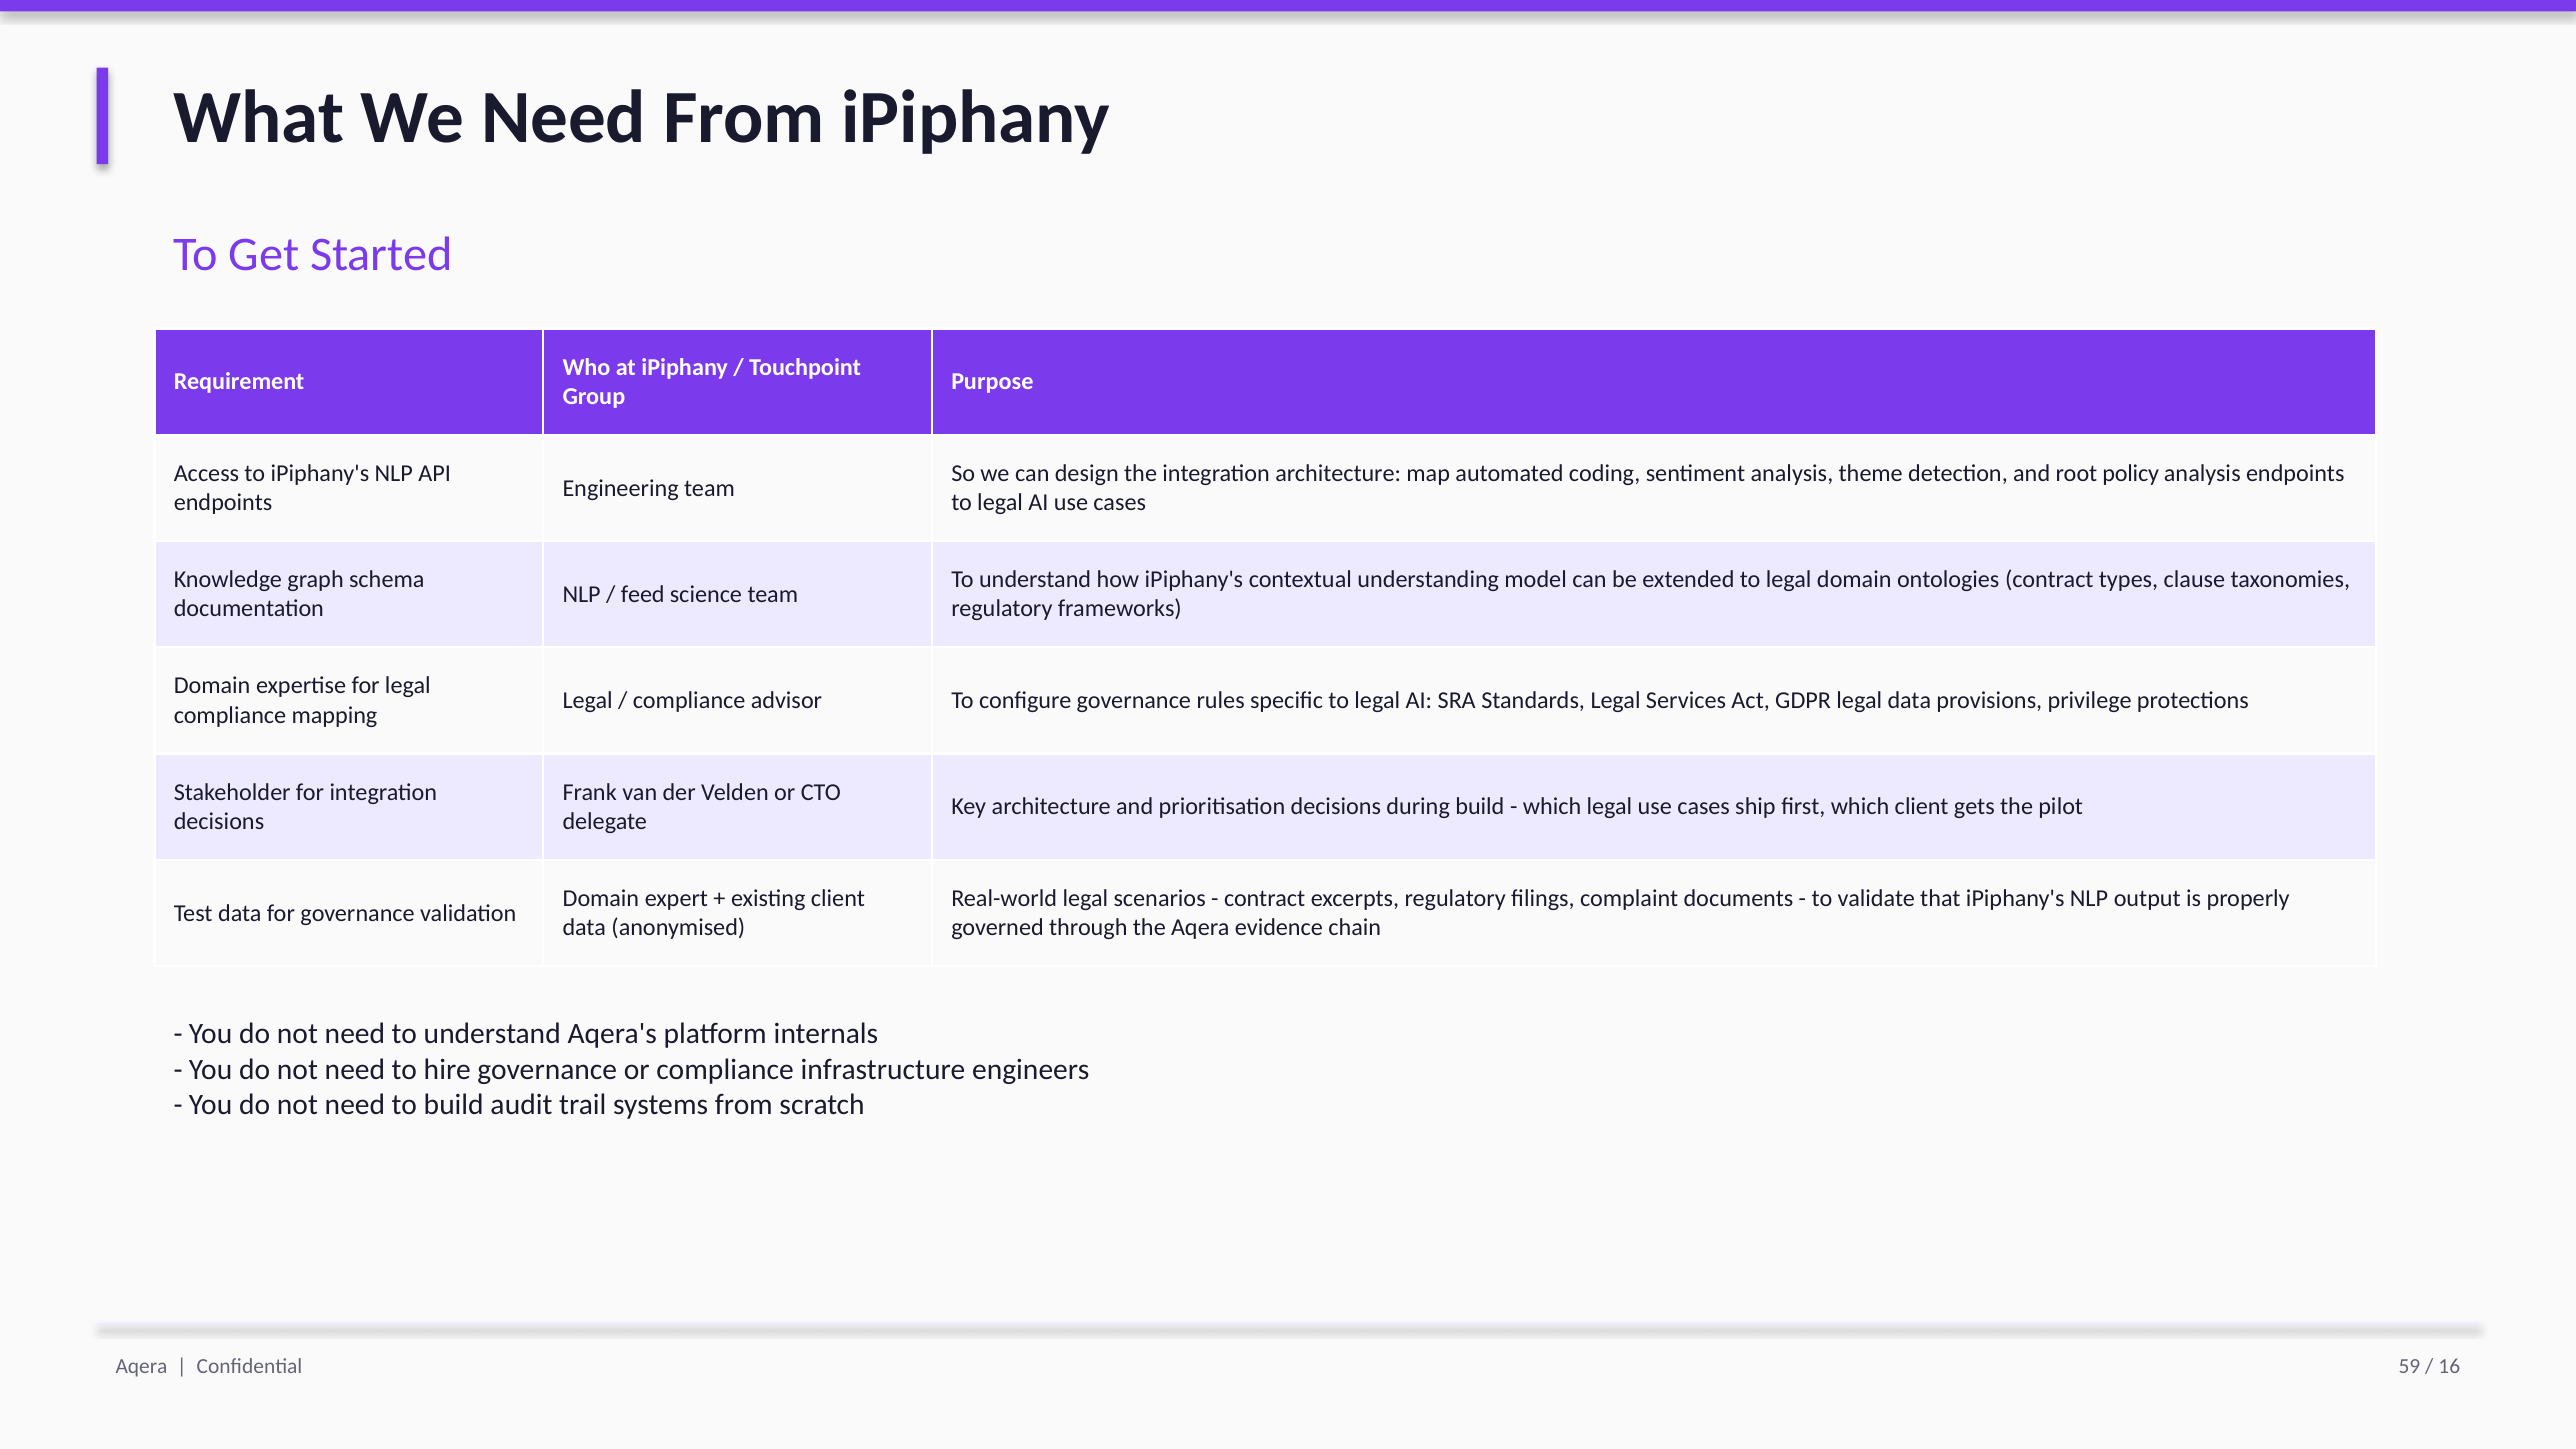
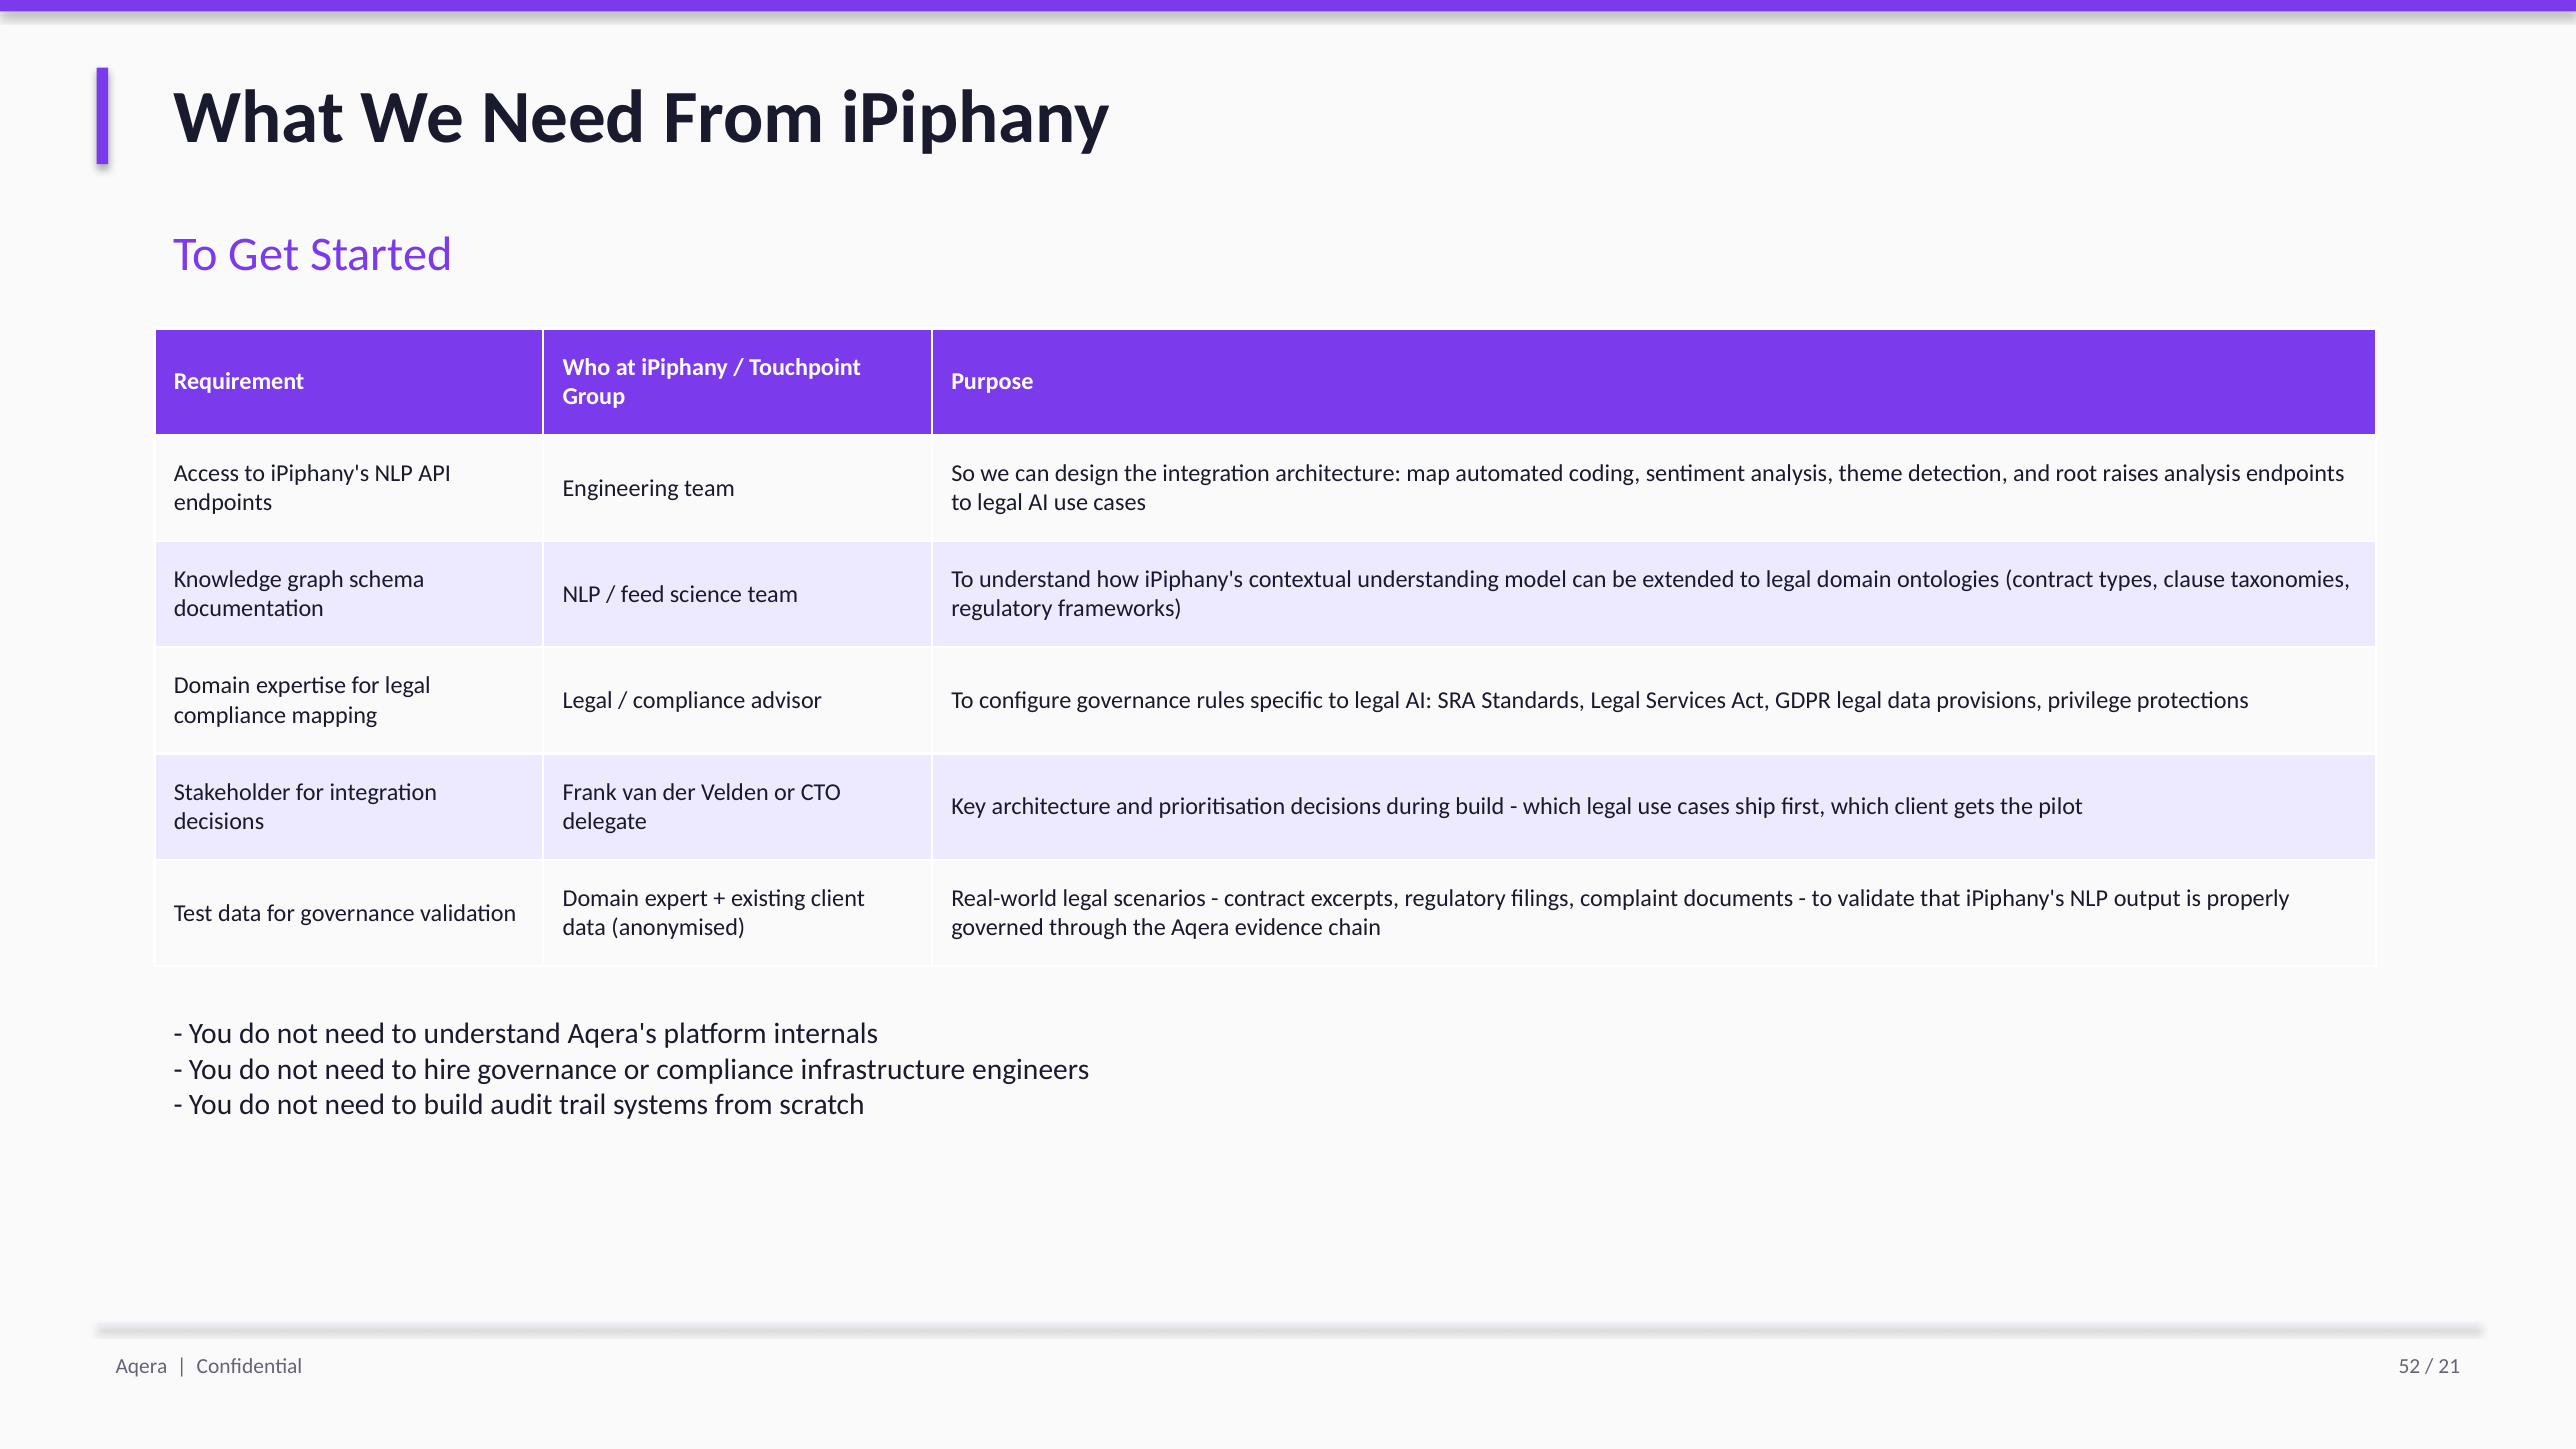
policy: policy -> raises
59: 59 -> 52
16: 16 -> 21
